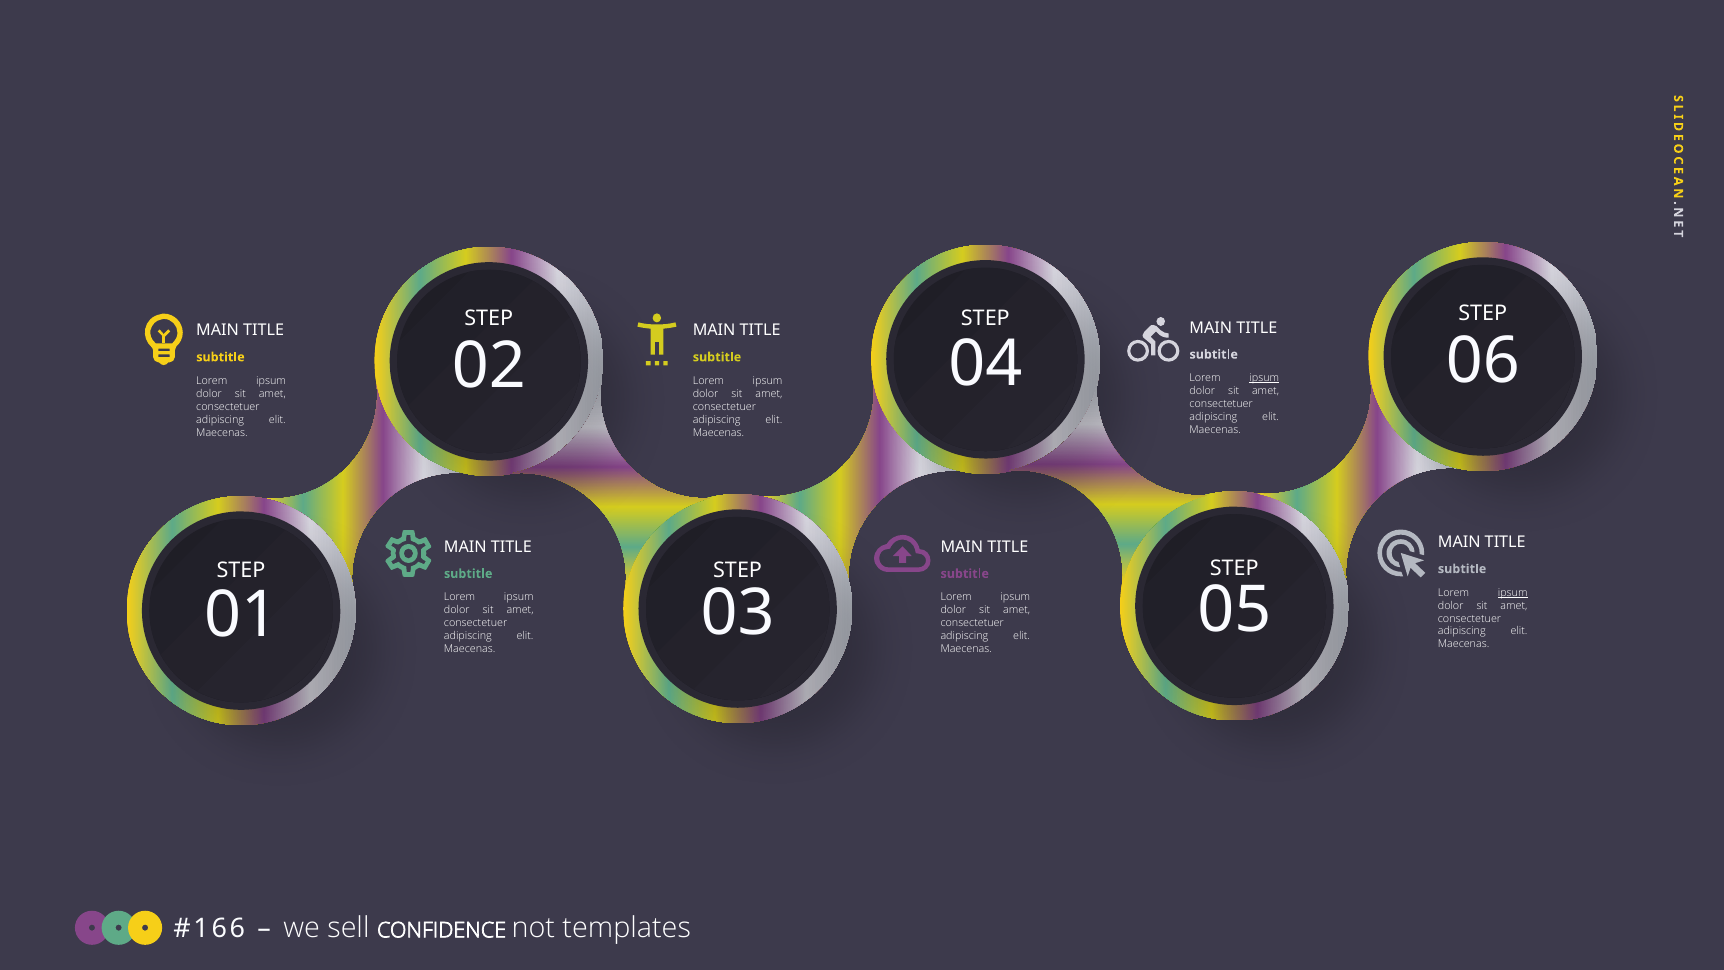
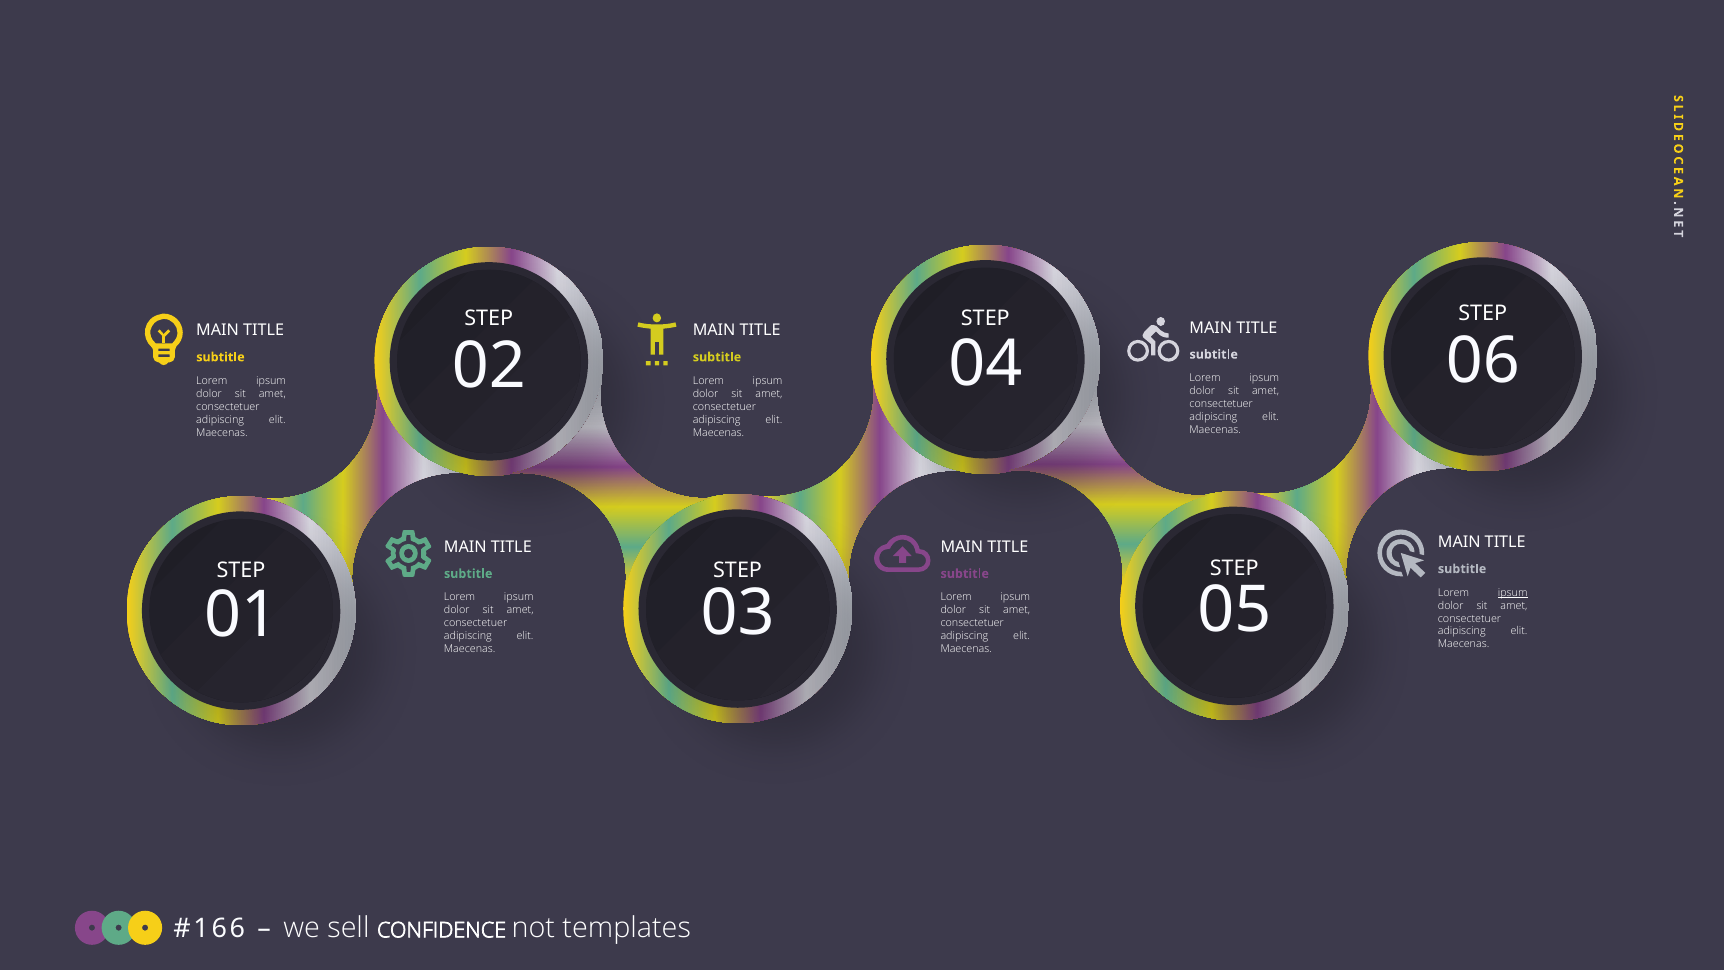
ipsum at (1264, 378) underline: present -> none
